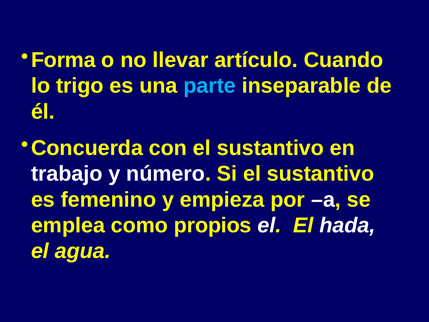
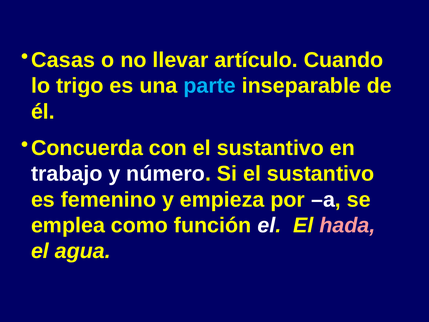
Forma: Forma -> Casas
propios: propios -> función
hada colour: white -> pink
